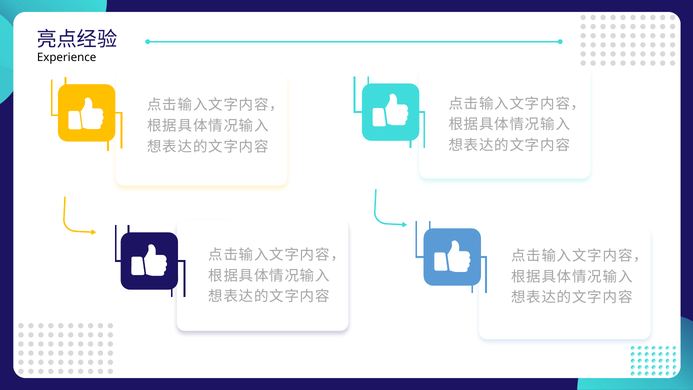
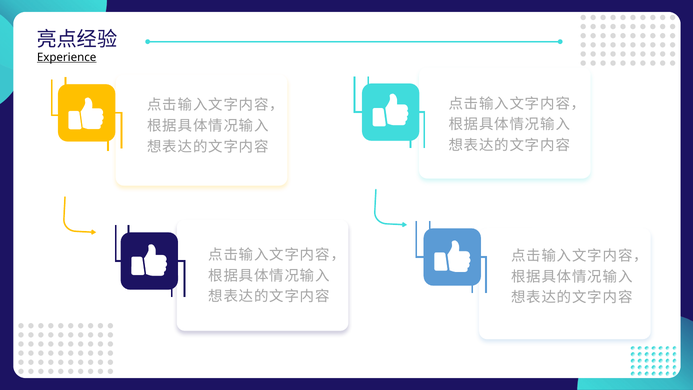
Experience underline: none -> present
